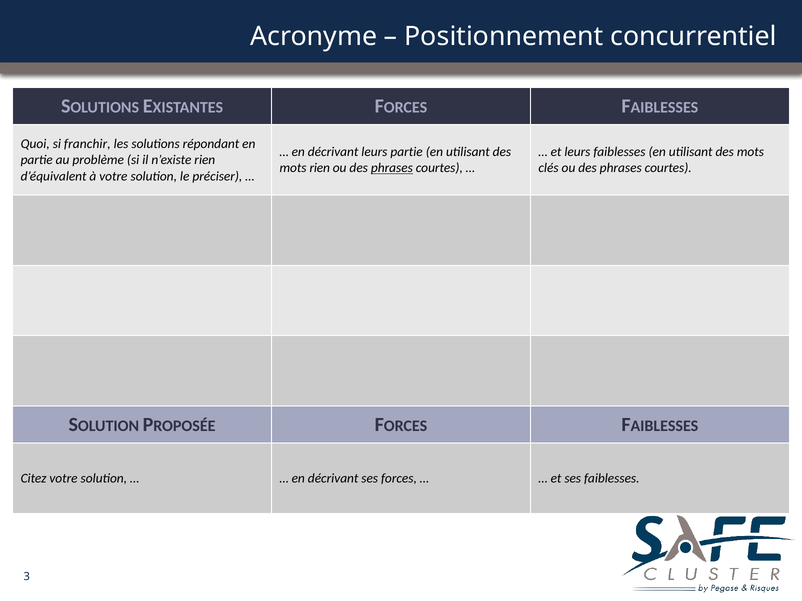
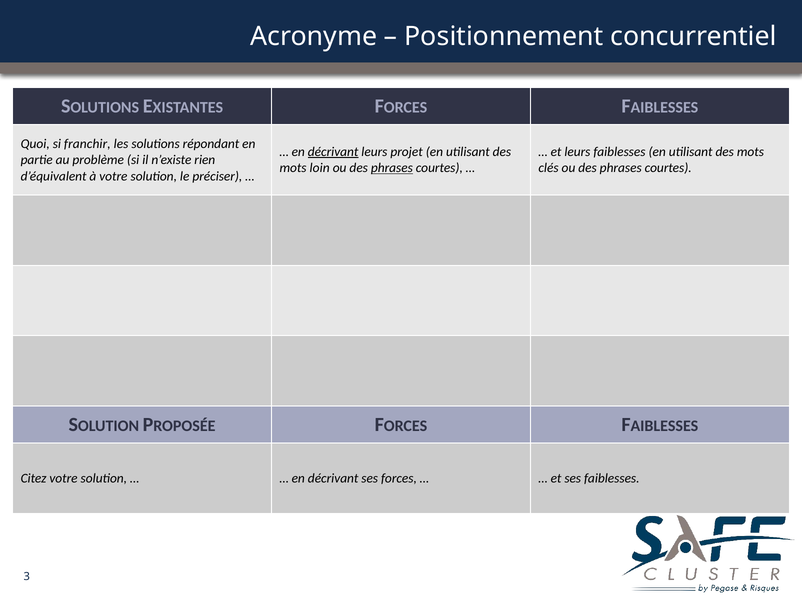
décrivant at (333, 152) underline: none -> present
leurs partie: partie -> projet
mots rien: rien -> loin
